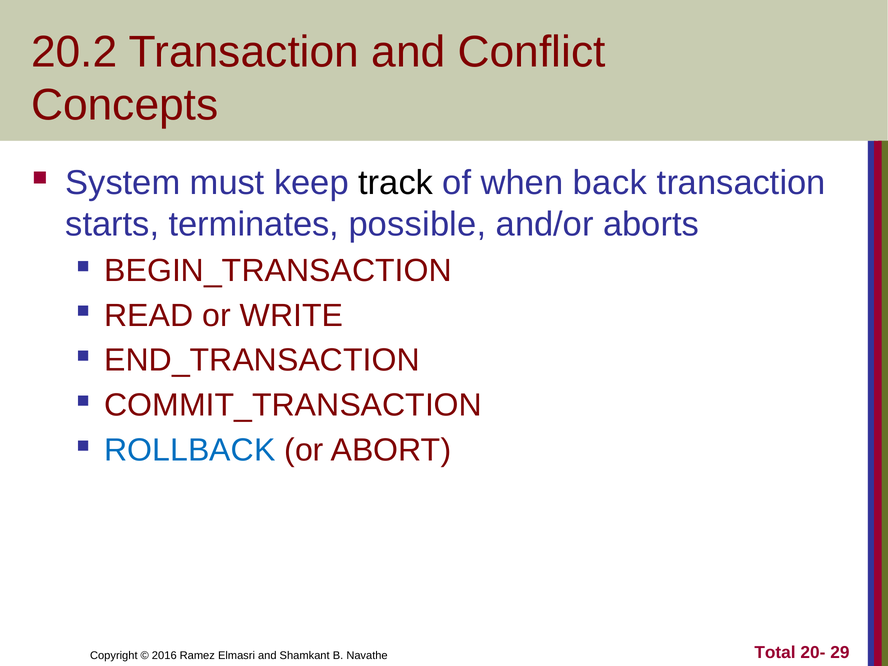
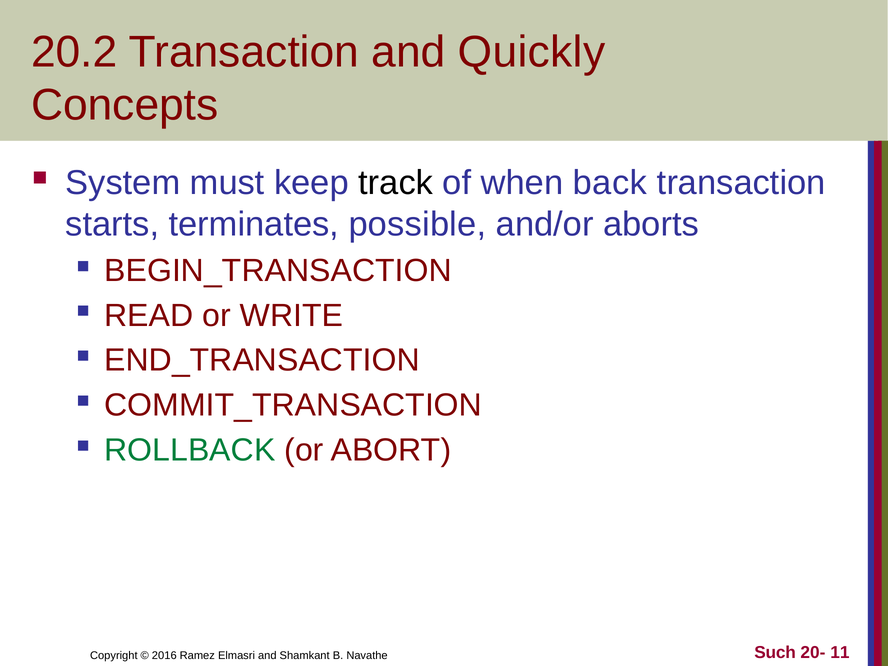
Conflict: Conflict -> Quickly
ROLLBACK colour: blue -> green
Total: Total -> Such
29: 29 -> 11
